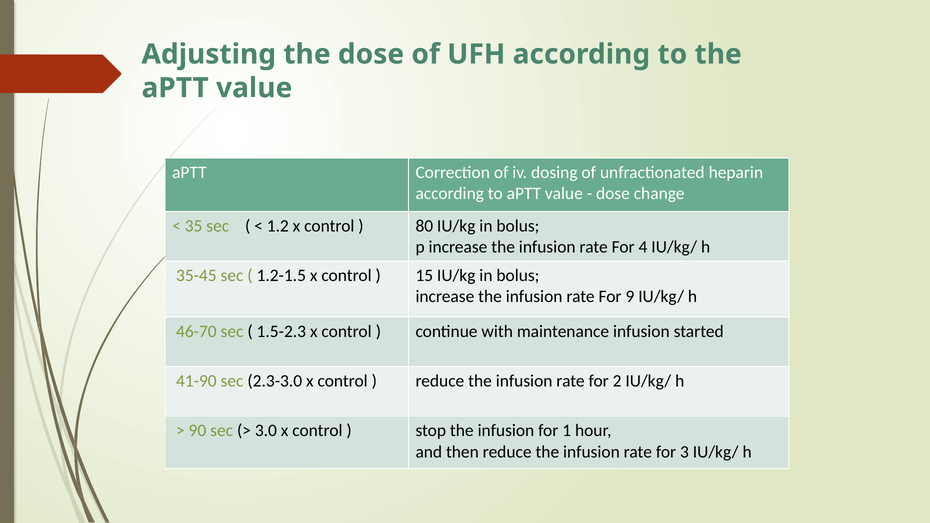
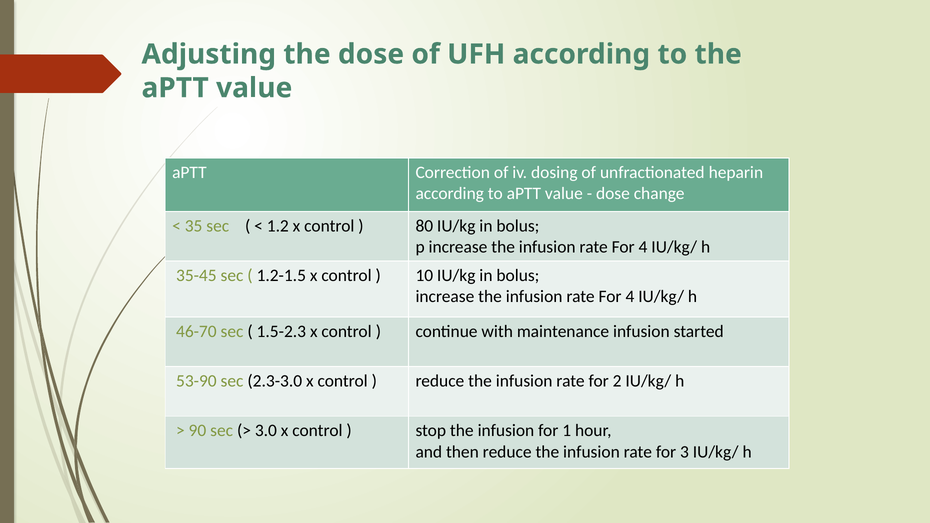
15: 15 -> 10
9 at (630, 297): 9 -> 4
41-90: 41-90 -> 53-90
